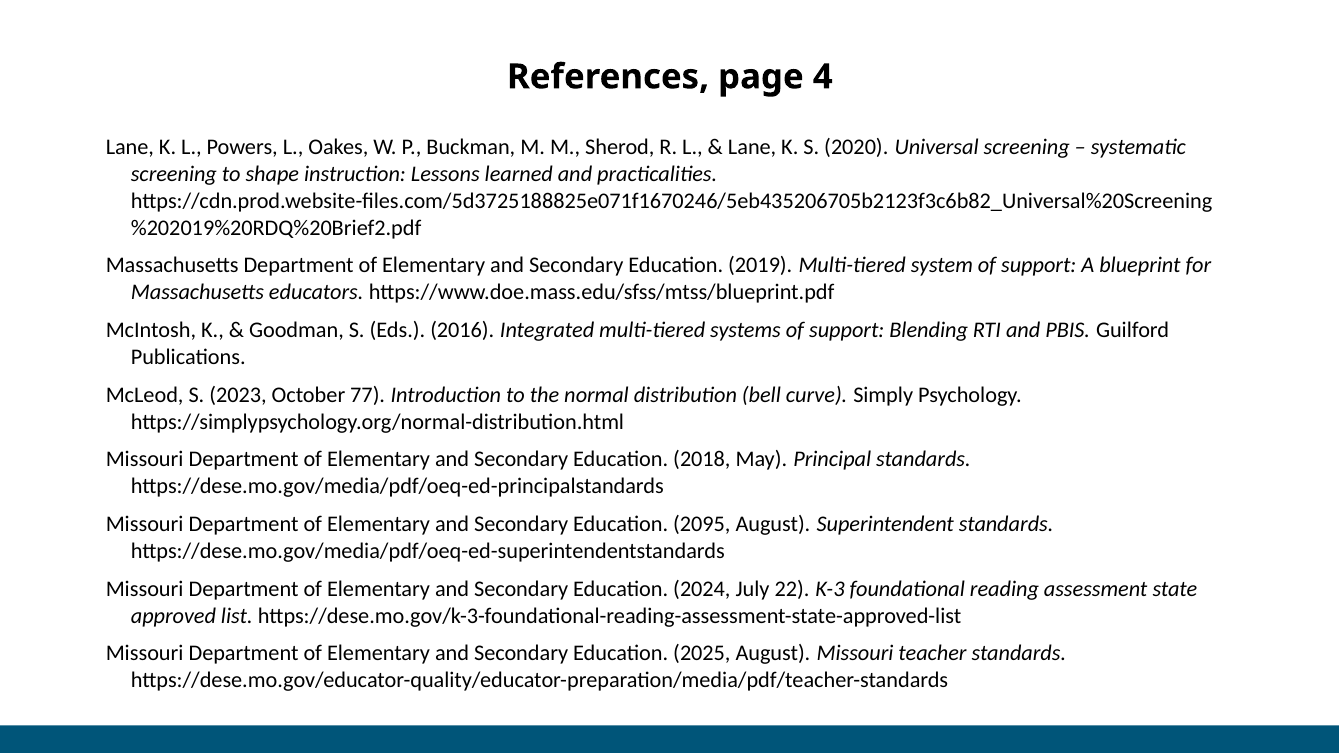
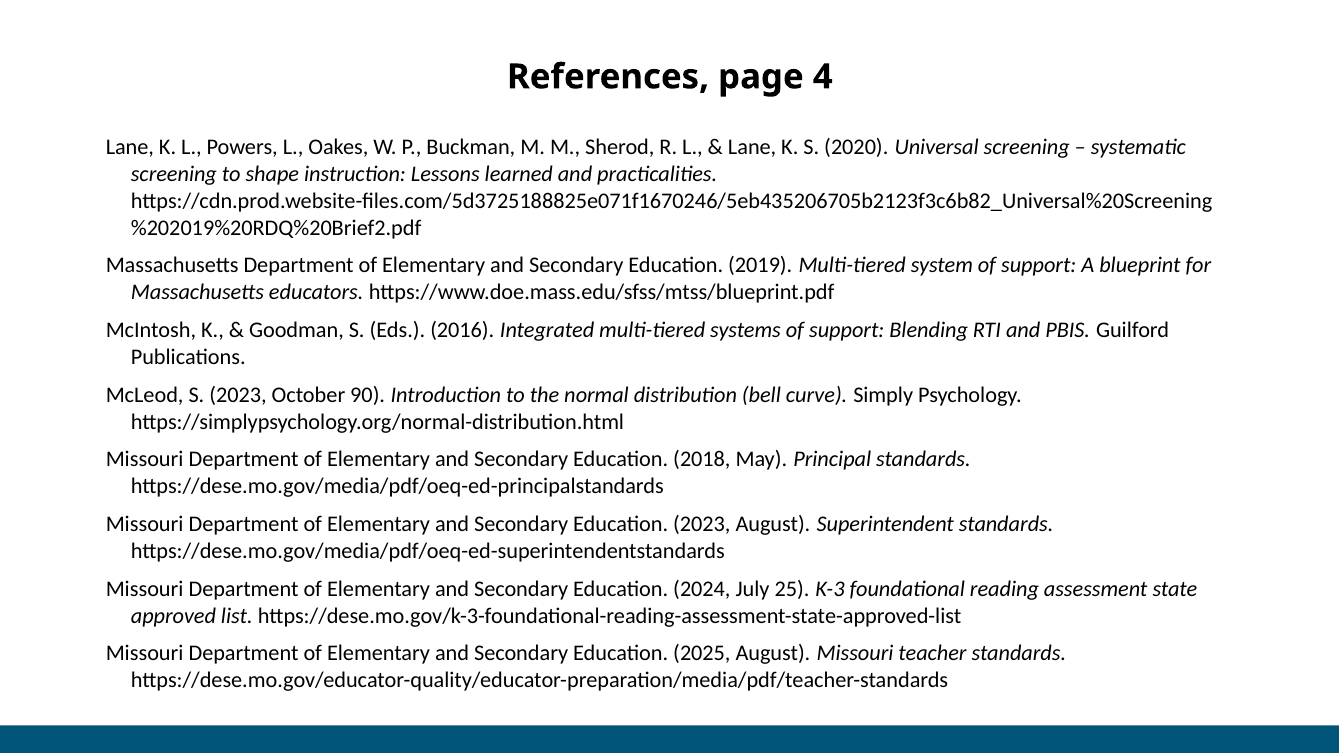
77: 77 -> 90
Education 2095: 2095 -> 2023
22: 22 -> 25
